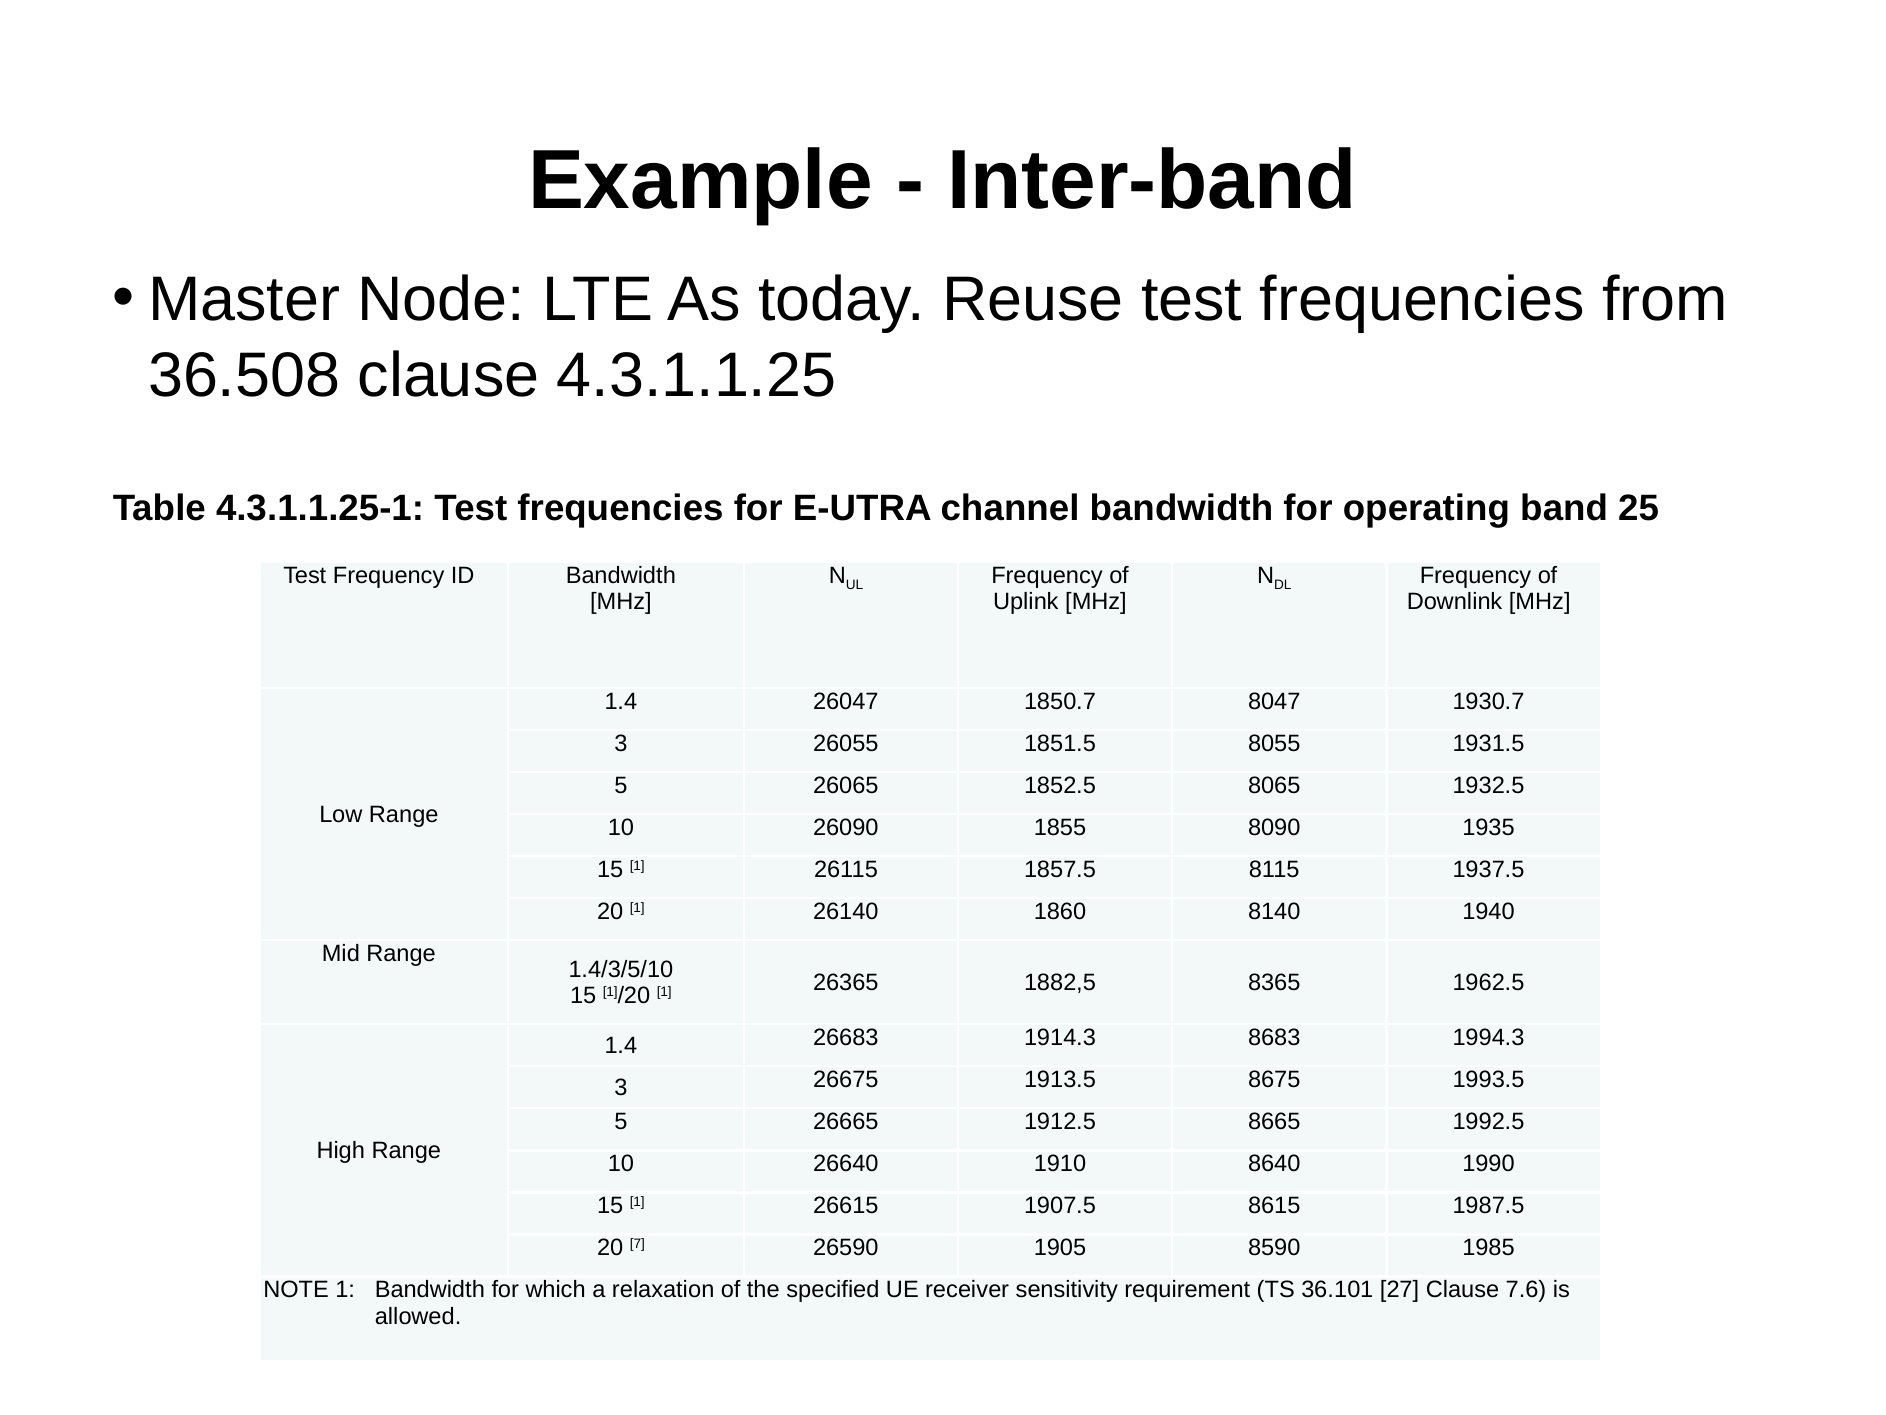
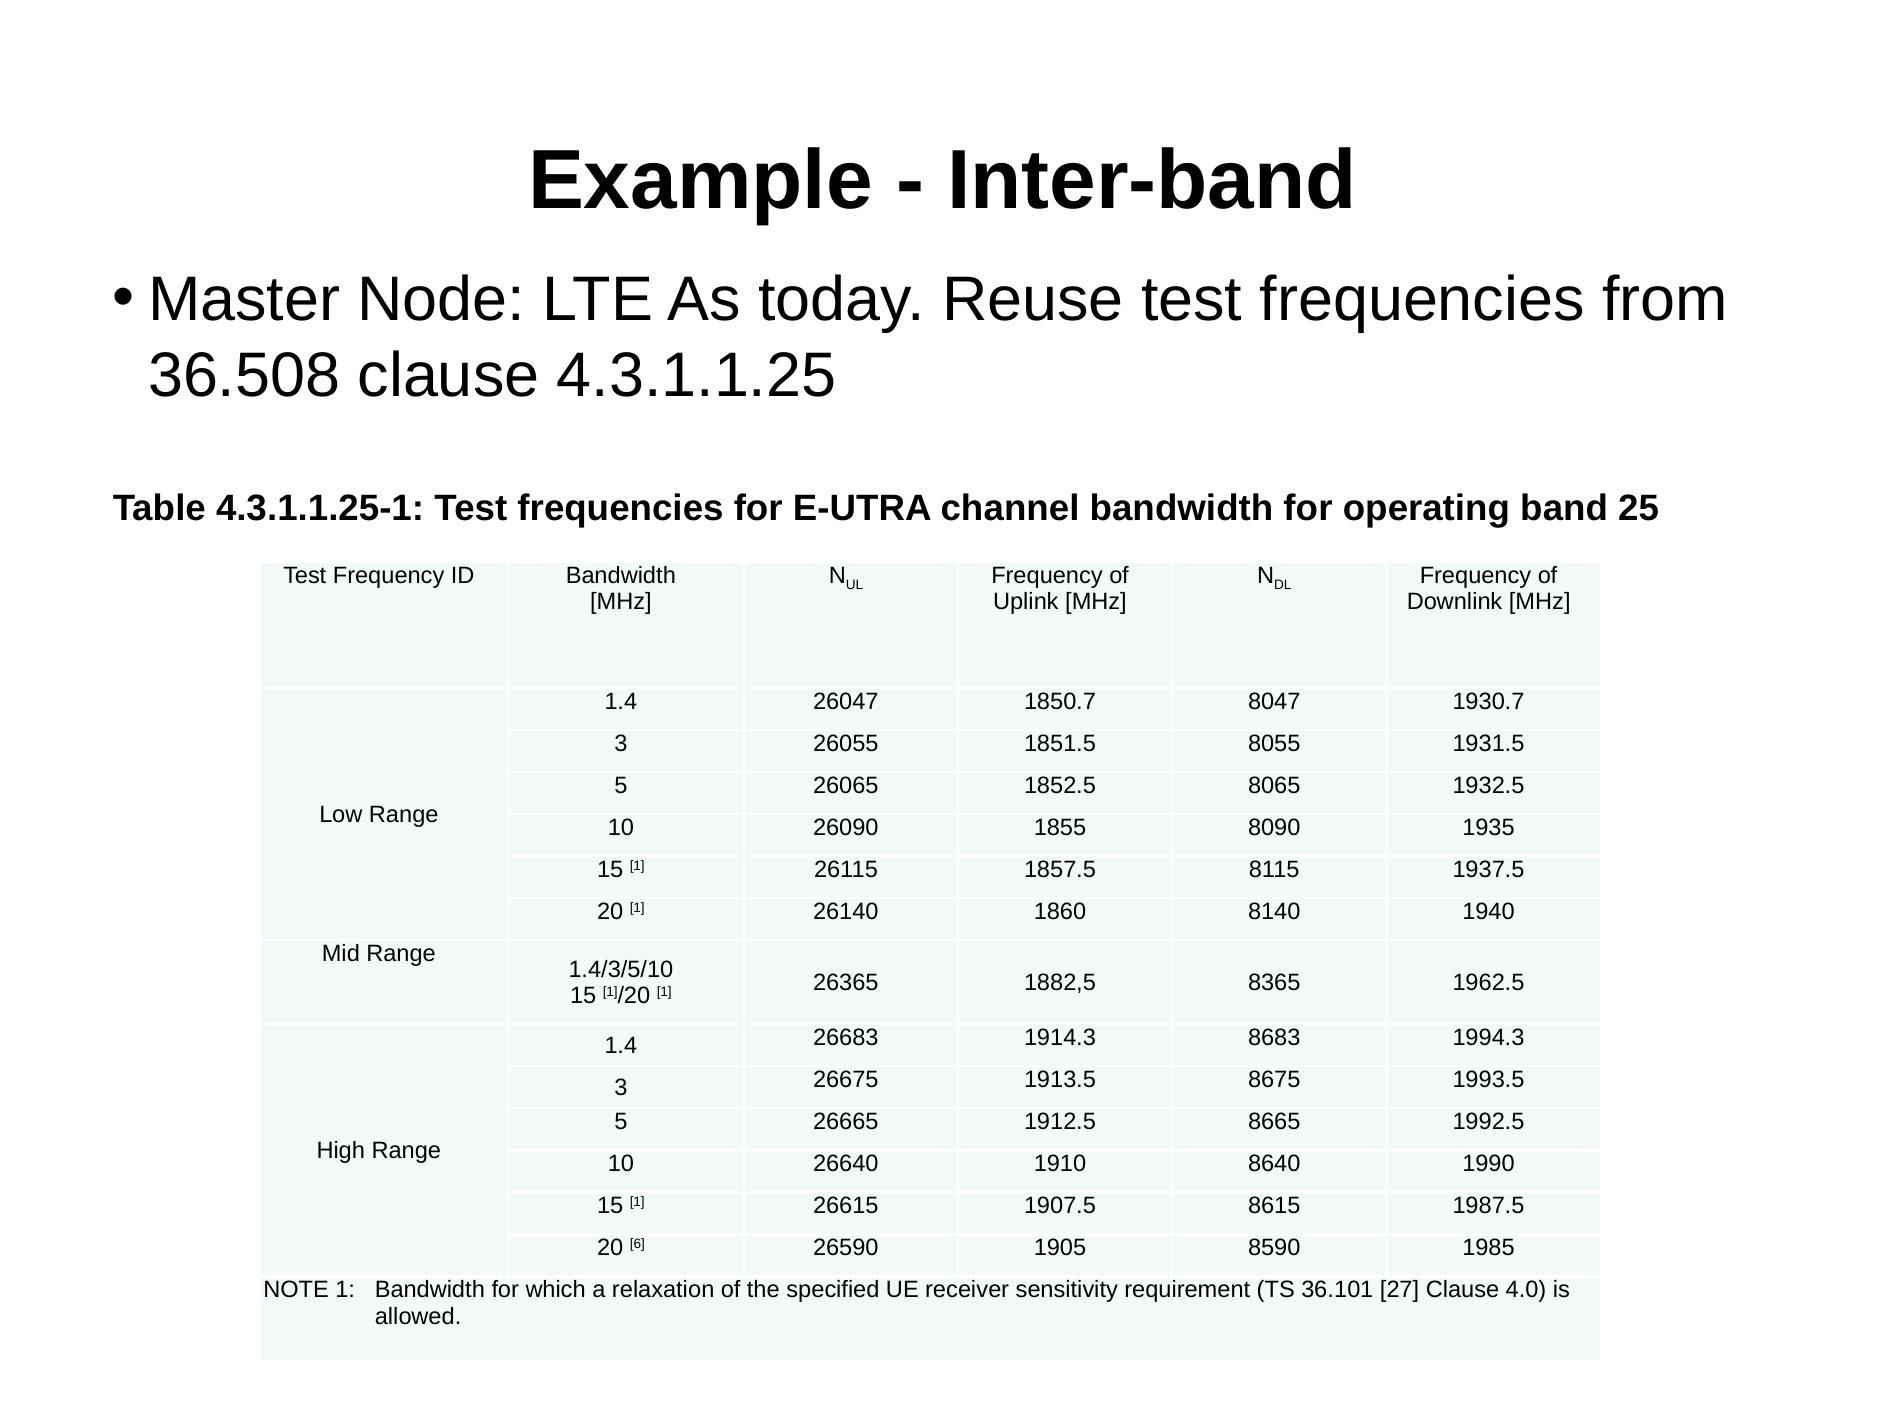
7: 7 -> 6
7.6: 7.6 -> 4.0
